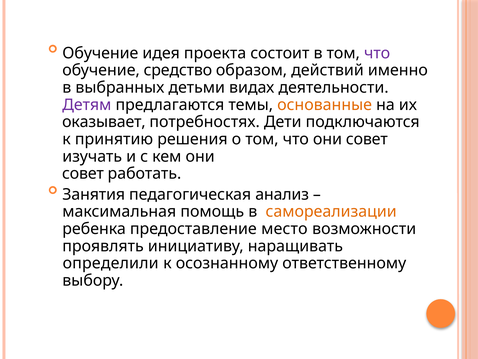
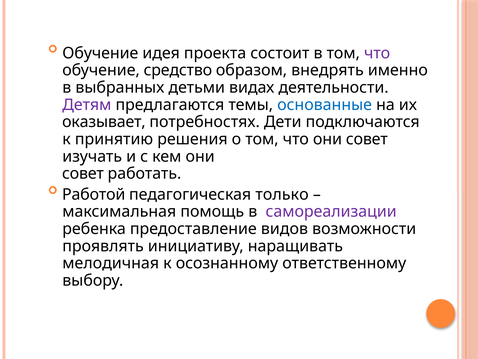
действий: действий -> внедрять
основанные colour: orange -> blue
Занятия: Занятия -> Работой
анализ: анализ -> только
самореализации colour: orange -> purple
место: место -> видов
определили: определили -> мелодичная
